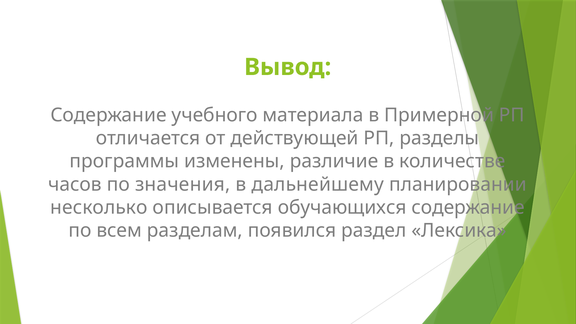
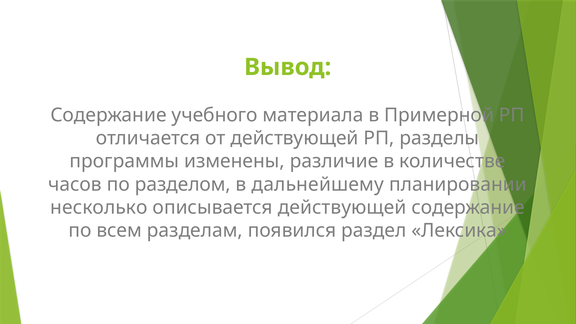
значения: значения -> разделом
описывается обучающихся: обучающихся -> действующей
